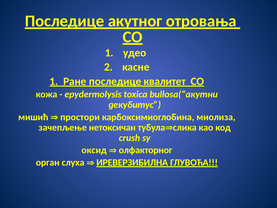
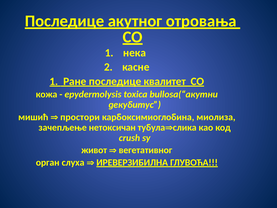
удео: удео -> нека
оксид: оксид -> живот
олфакторног: олфакторног -> вегетативног
